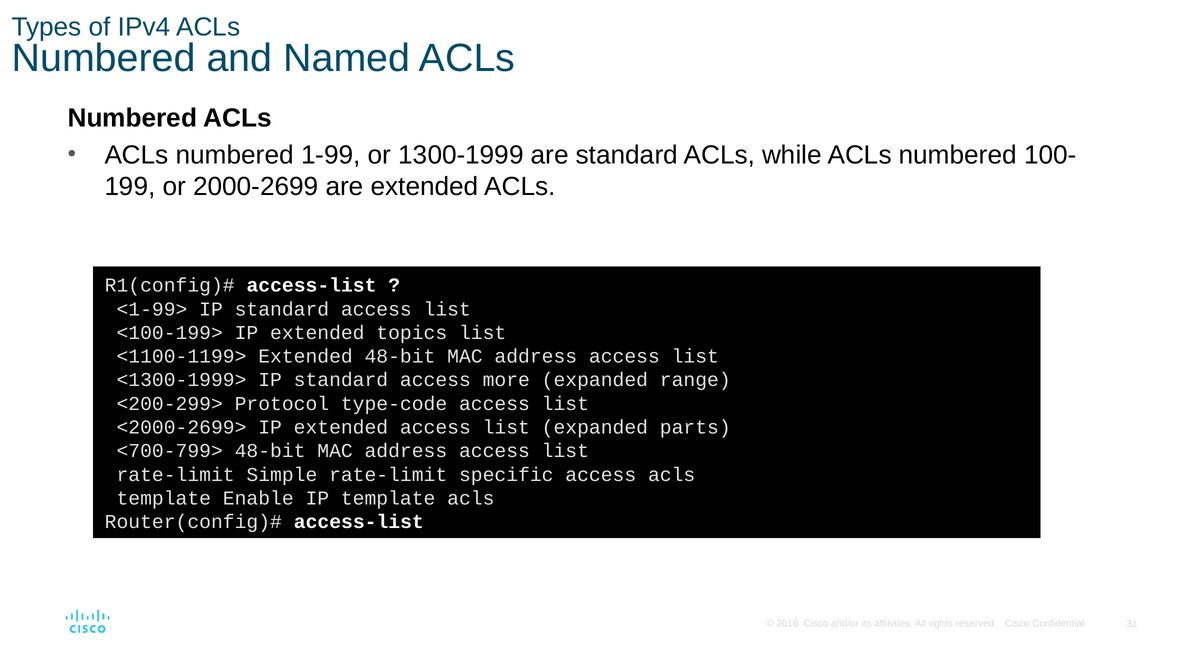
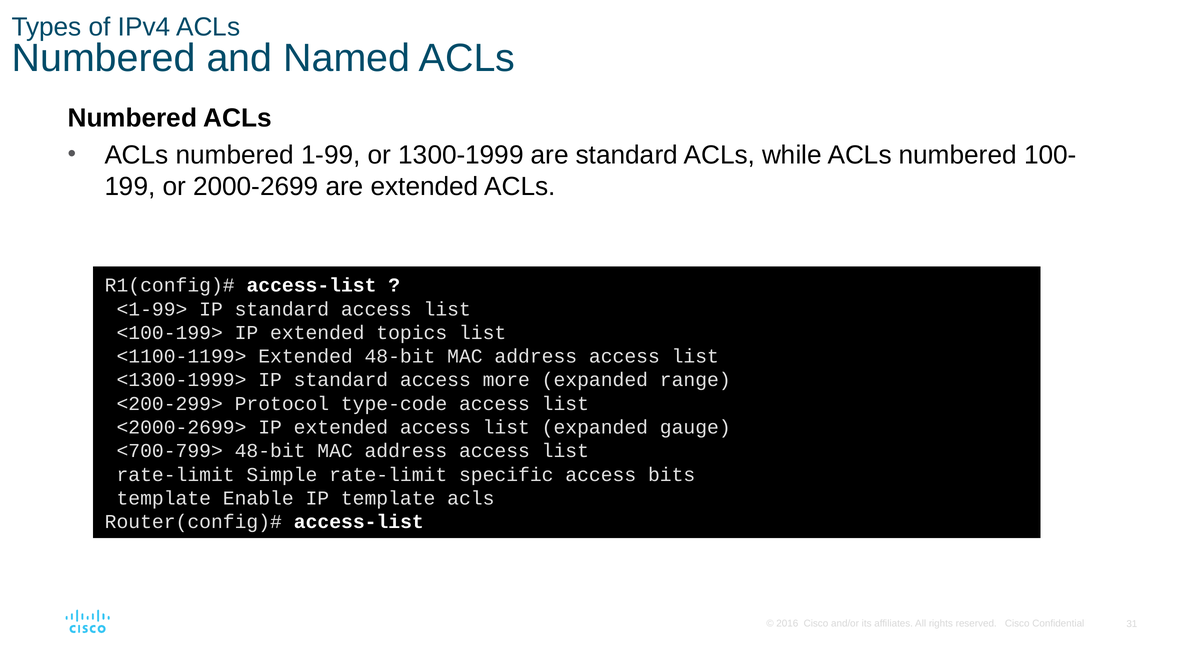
parts: parts -> gauge
access acls: acls -> bits
